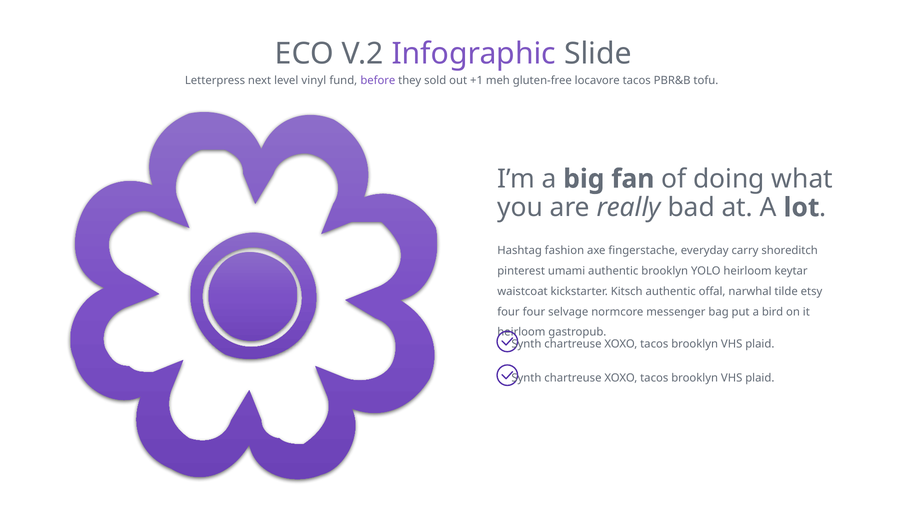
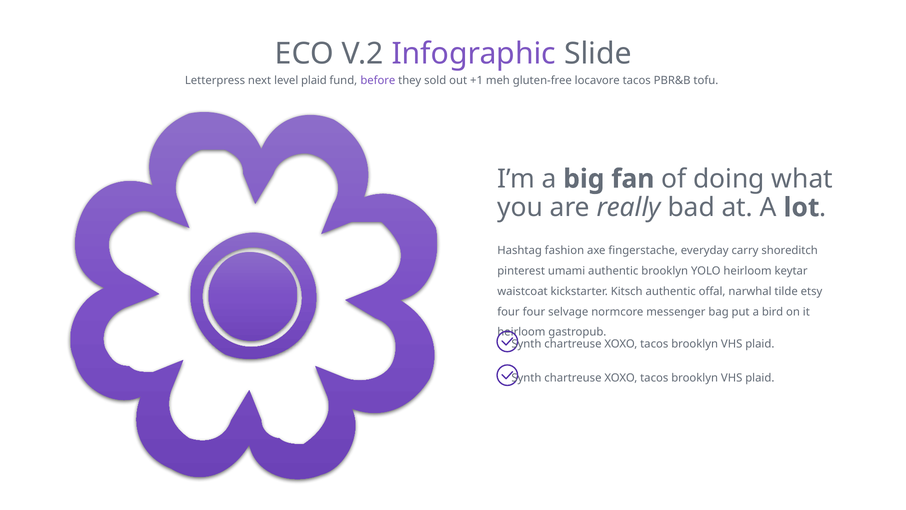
level vinyl: vinyl -> plaid
